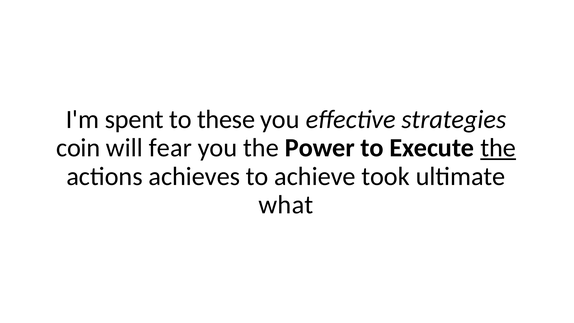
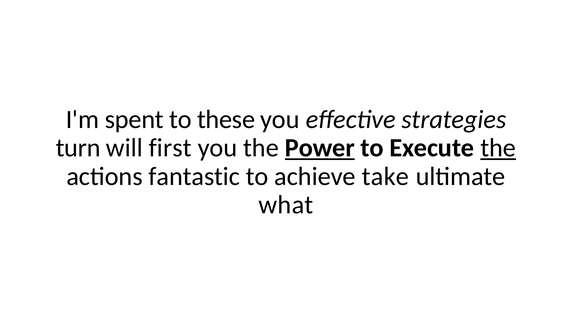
coin: coin -> turn
fear: fear -> first
Power underline: none -> present
achieves: achieves -> fantastic
took: took -> take
